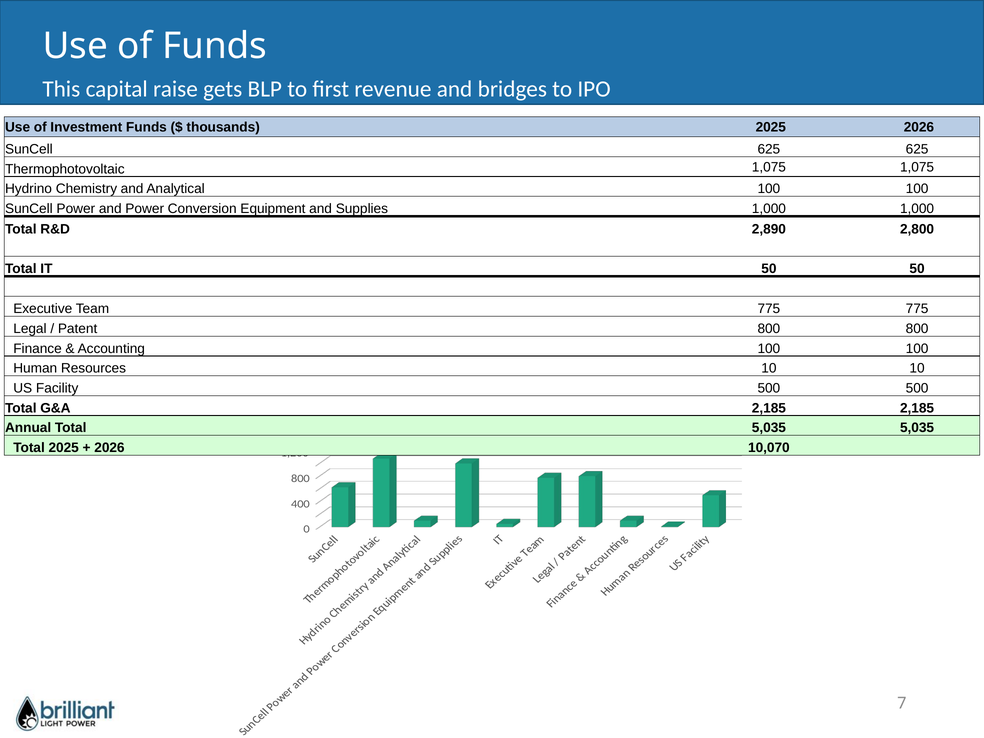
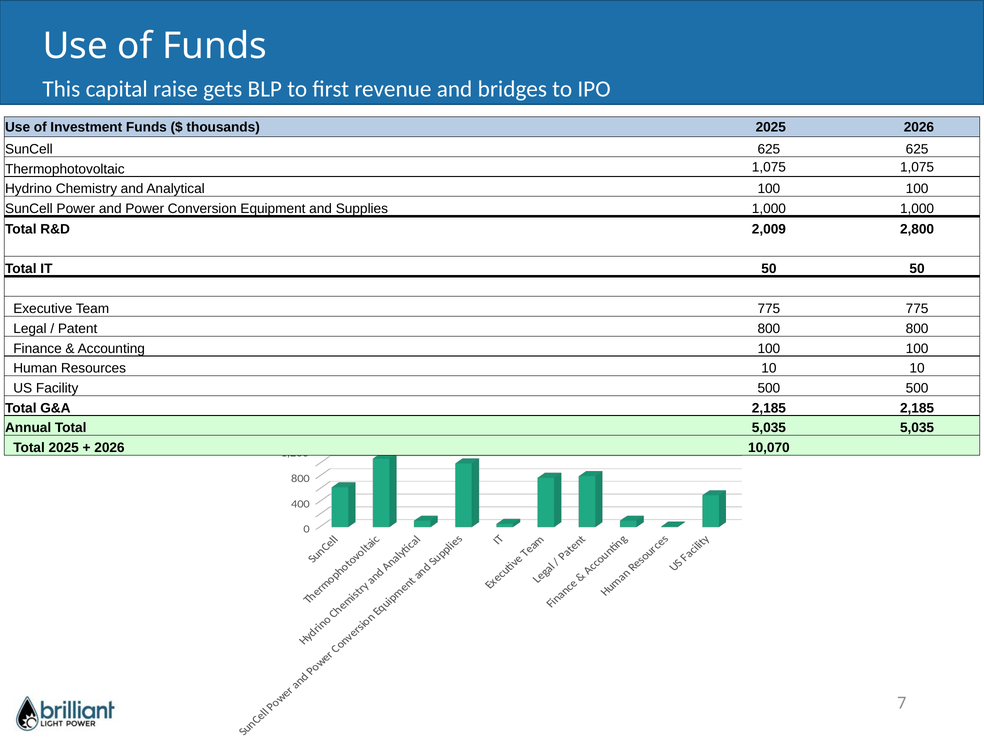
2,890: 2,890 -> 2,009
